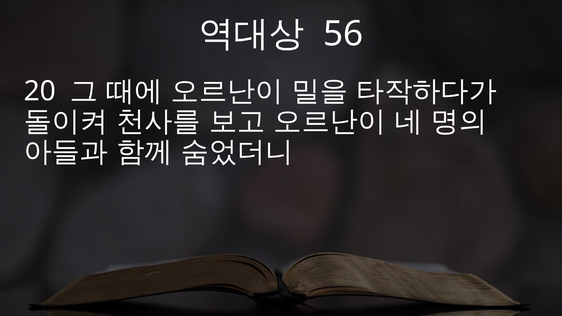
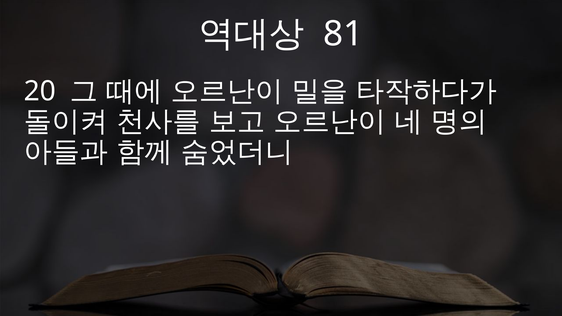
56: 56 -> 81
